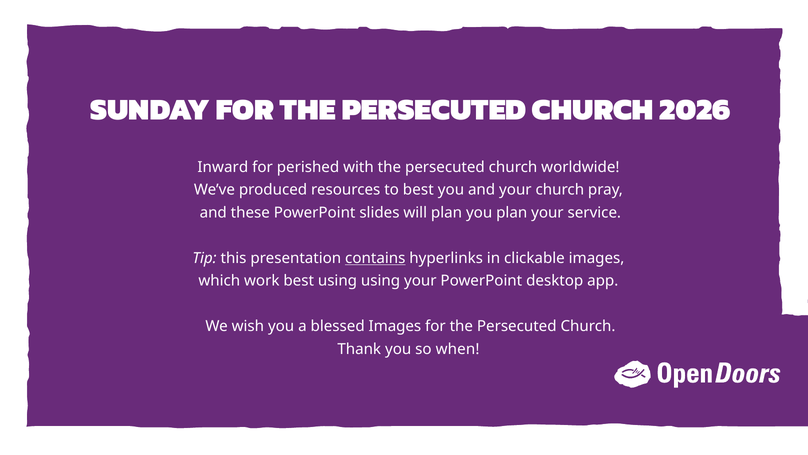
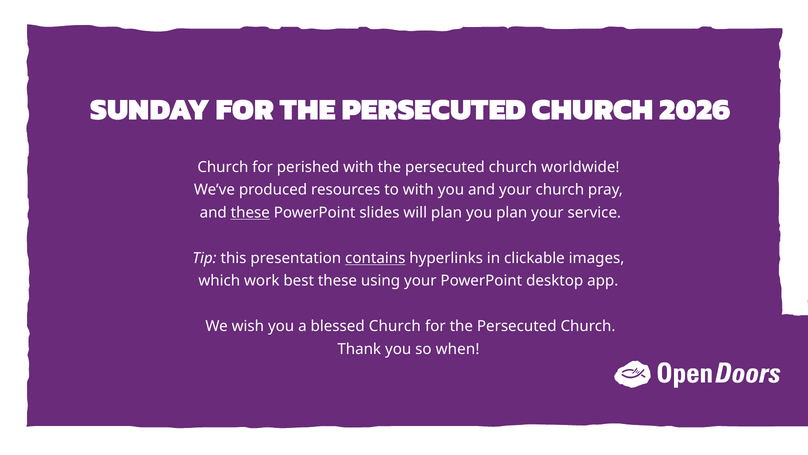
Inward at (223, 167): Inward -> Church
to best: best -> with
these at (250, 212) underline: none -> present
best using: using -> these
blessed Images: Images -> Church
